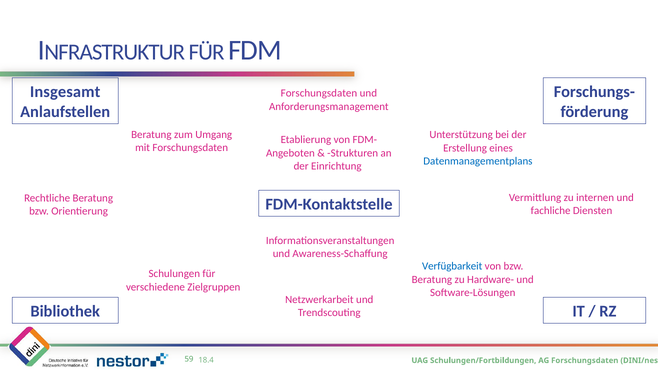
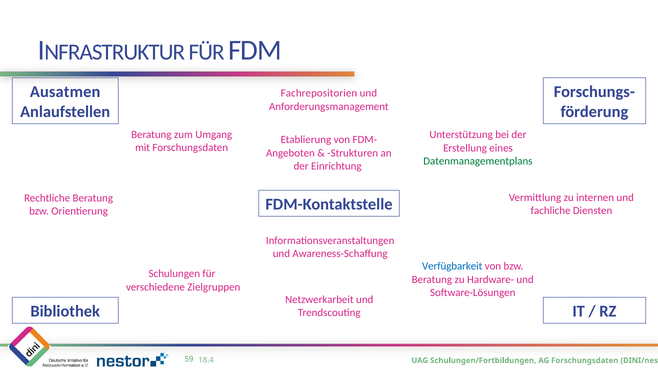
Insgesamt: Insgesamt -> Ausatmen
Forschungsdaten at (319, 93): Forschungsdaten -> Fachrepositorien
Datenmanagementplans colour: blue -> green
